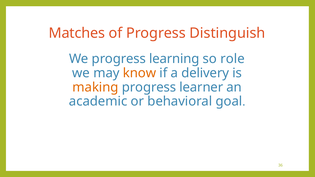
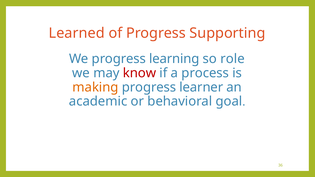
Matches: Matches -> Learned
Distinguish: Distinguish -> Supporting
know colour: orange -> red
delivery: delivery -> process
